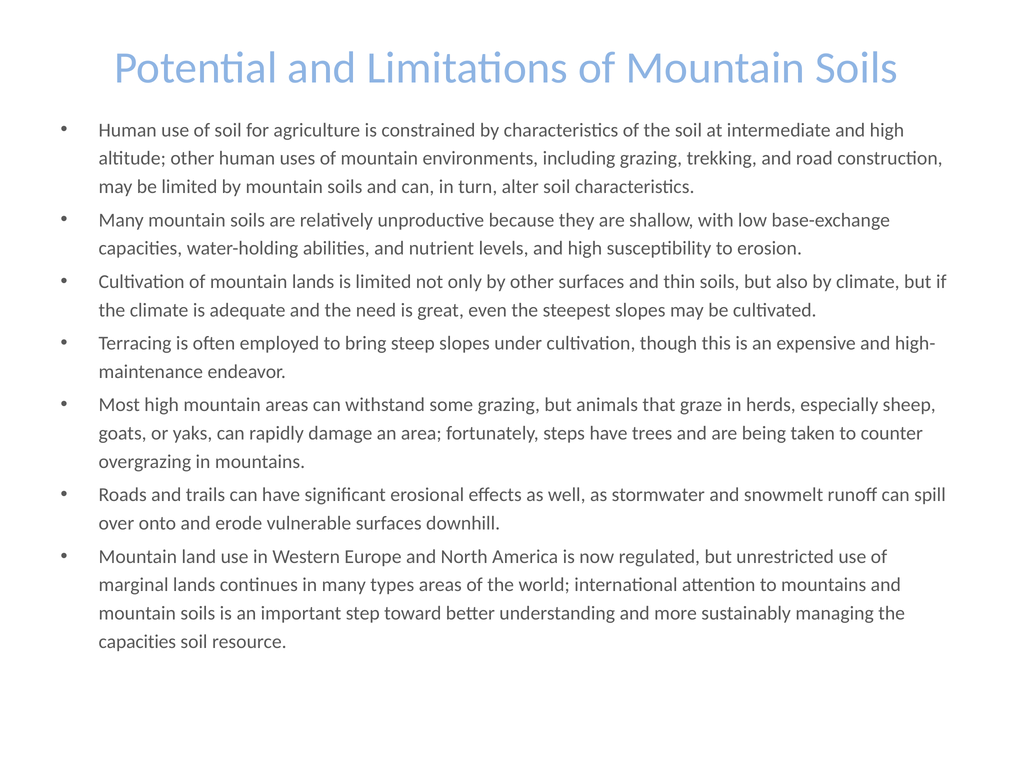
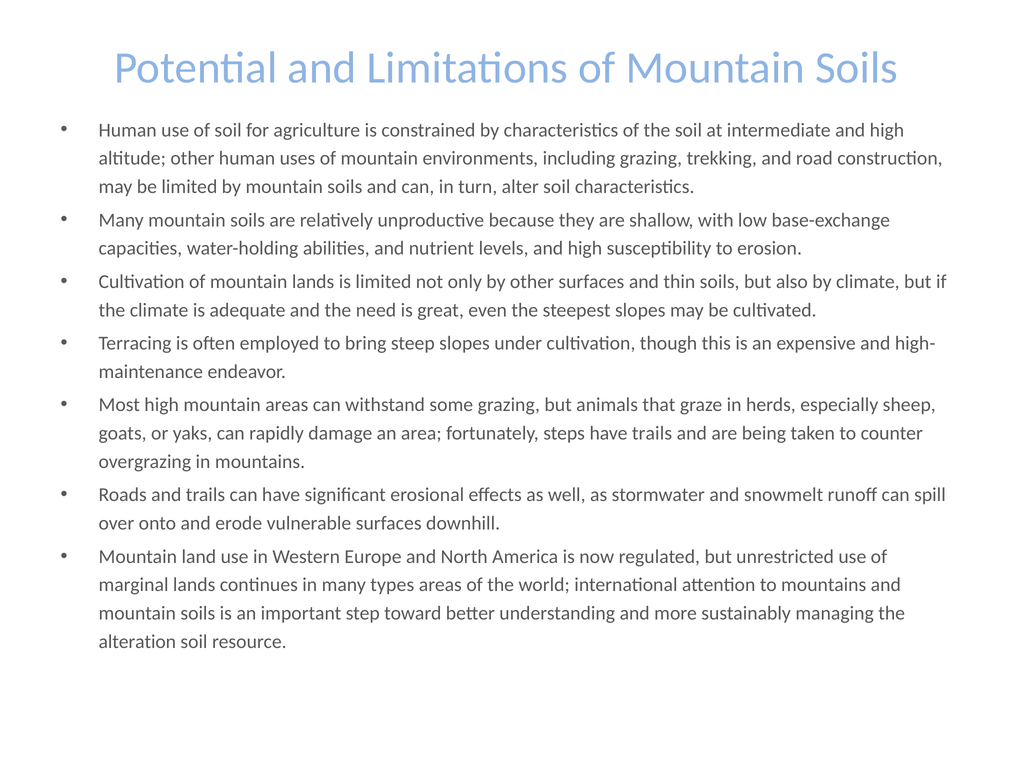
have trees: trees -> trails
capacities at (137, 642): capacities -> alteration
